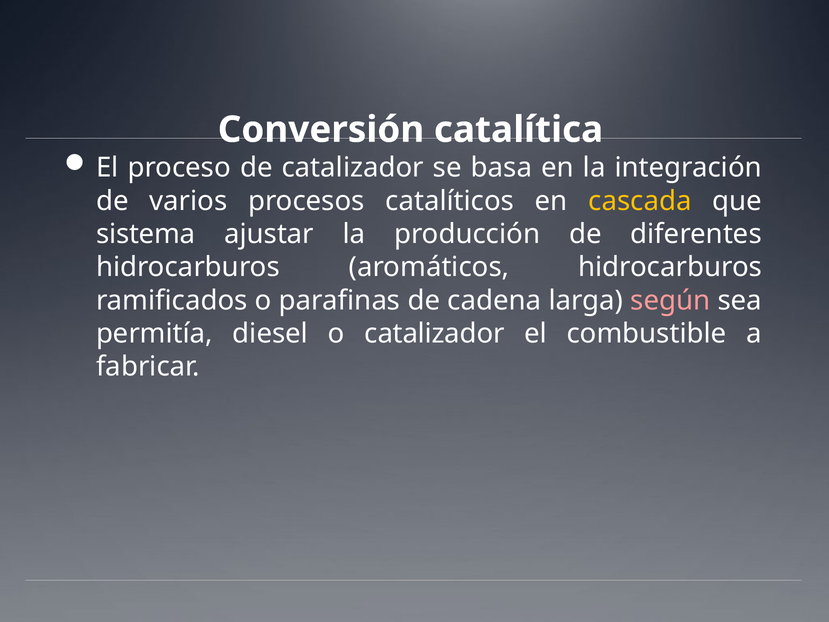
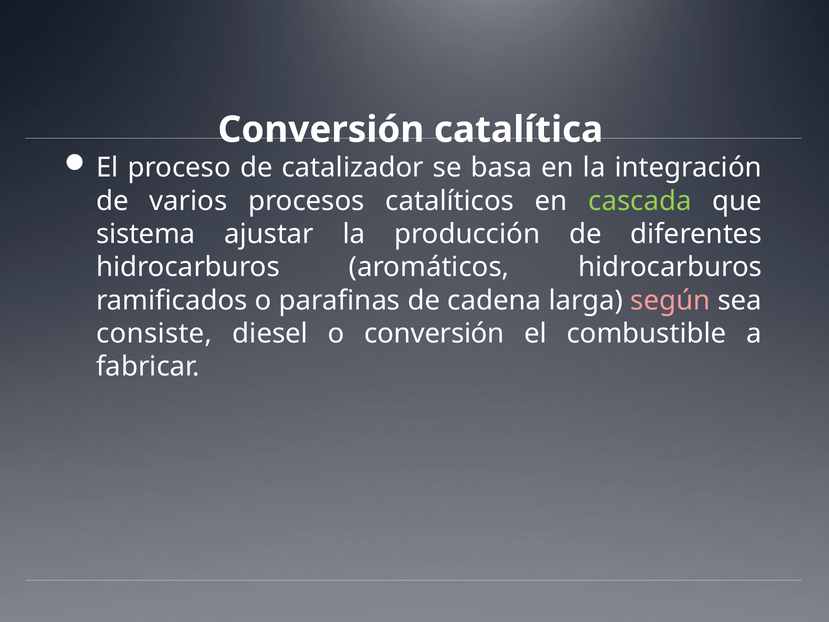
cascada colour: yellow -> light green
permitía: permitía -> consiste
o catalizador: catalizador -> conversión
